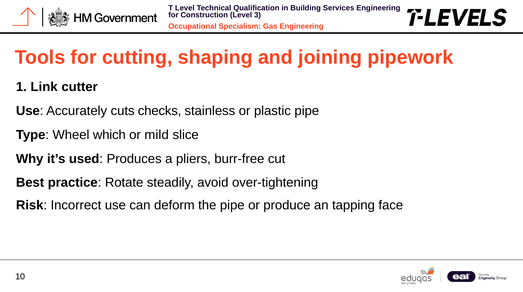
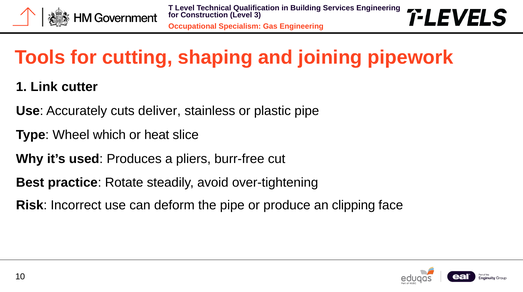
checks: checks -> deliver
mild: mild -> heat
tapping: tapping -> clipping
